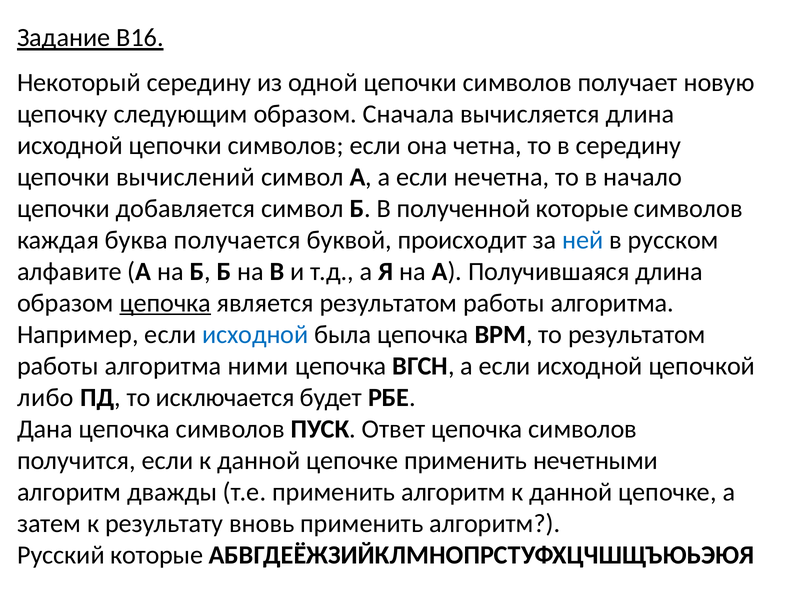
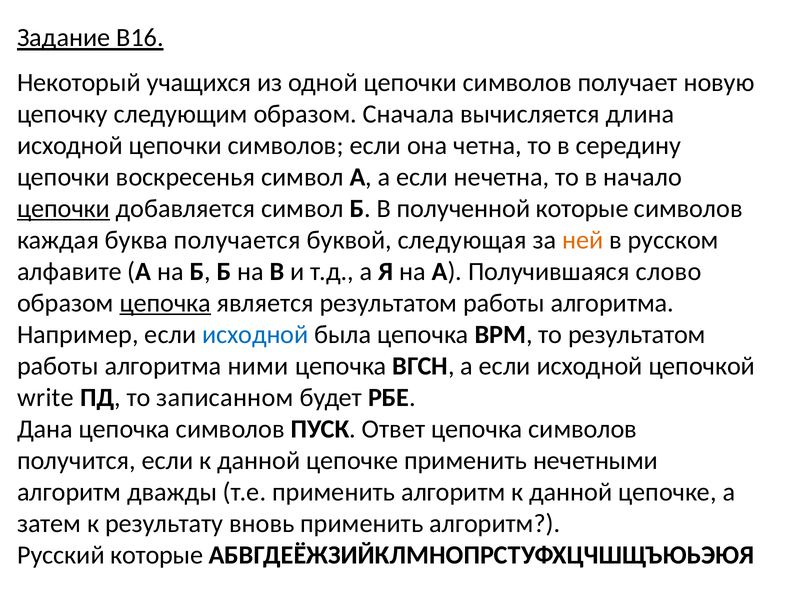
Некоторый середину: середину -> учащихся
вычислений: вычислений -> воскресенья
цепочки at (64, 208) underline: none -> present
происходит: происходит -> следующая
ней colour: blue -> orange
Получившаяся длина: длина -> слово
либо: либо -> write
исключается: исключается -> записанном
